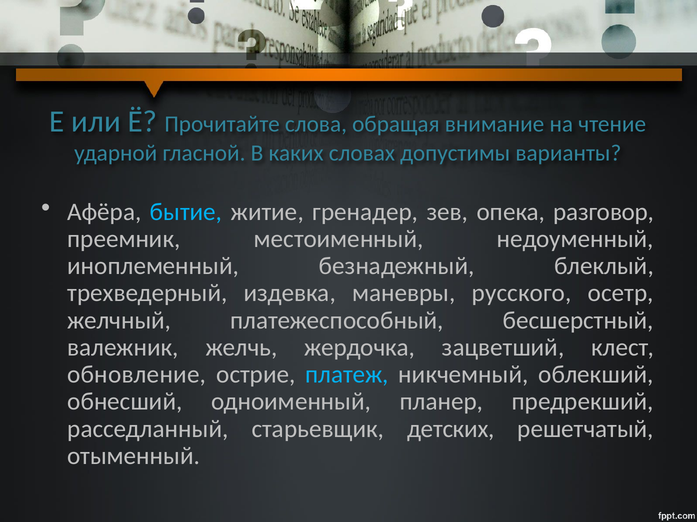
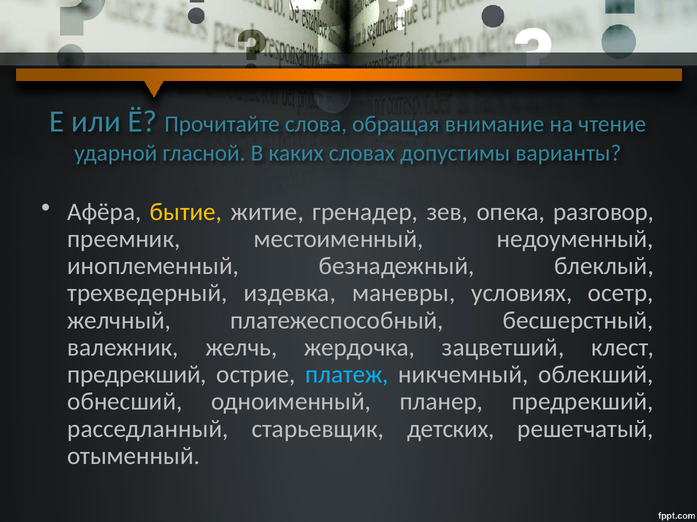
бытие colour: light blue -> yellow
русского: русского -> условиях
обновление at (137, 375): обновление -> предрекший
